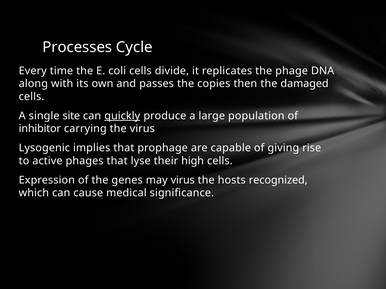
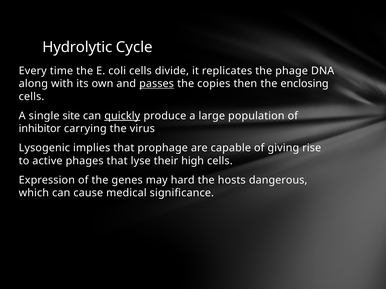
Processes: Processes -> Hydrolytic
passes underline: none -> present
damaged: damaged -> enclosing
may virus: virus -> hard
recognized: recognized -> dangerous
